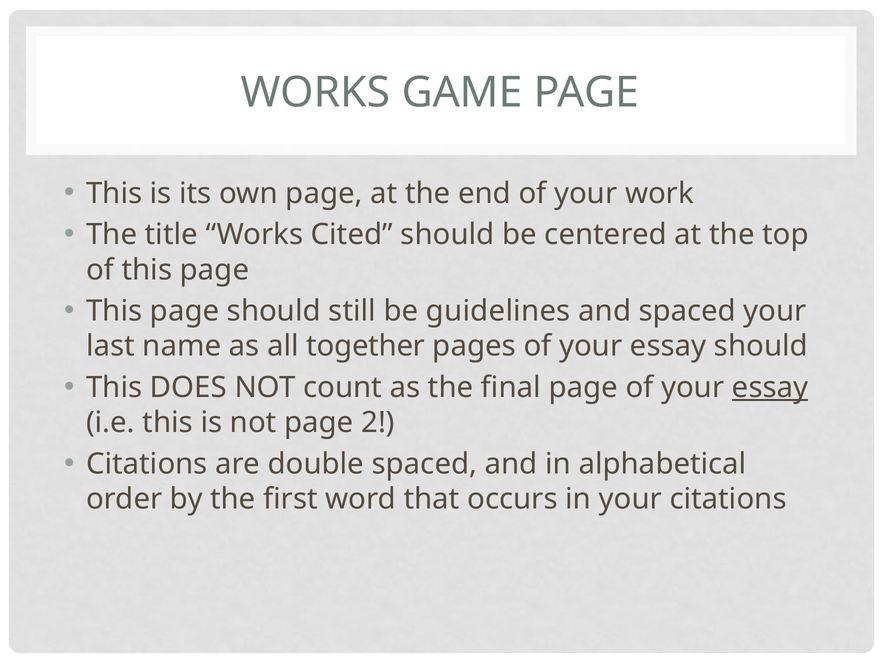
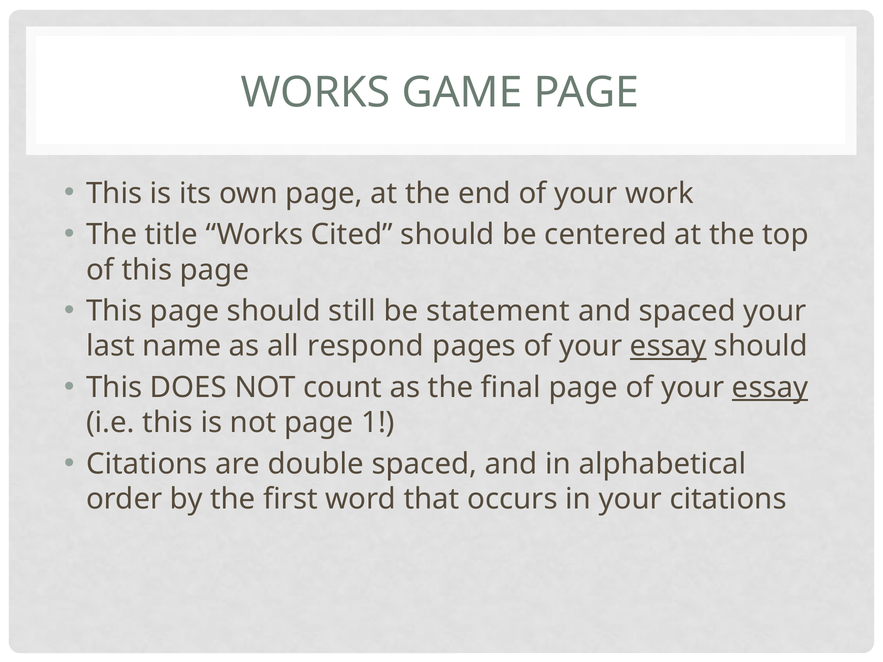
guidelines: guidelines -> statement
together: together -> respond
essay at (668, 346) underline: none -> present
2: 2 -> 1
